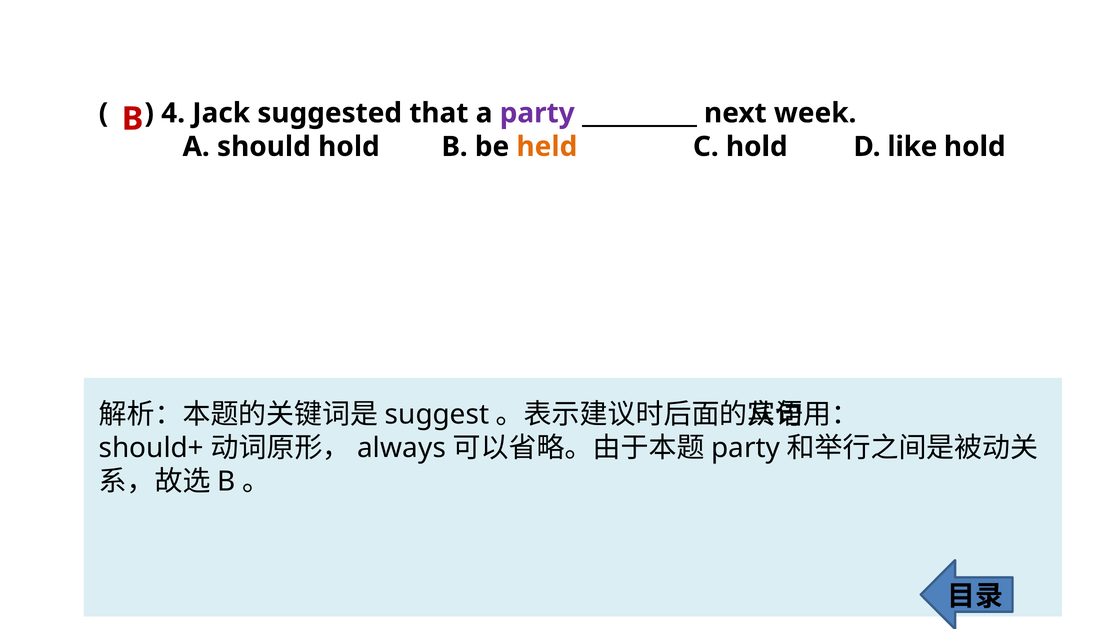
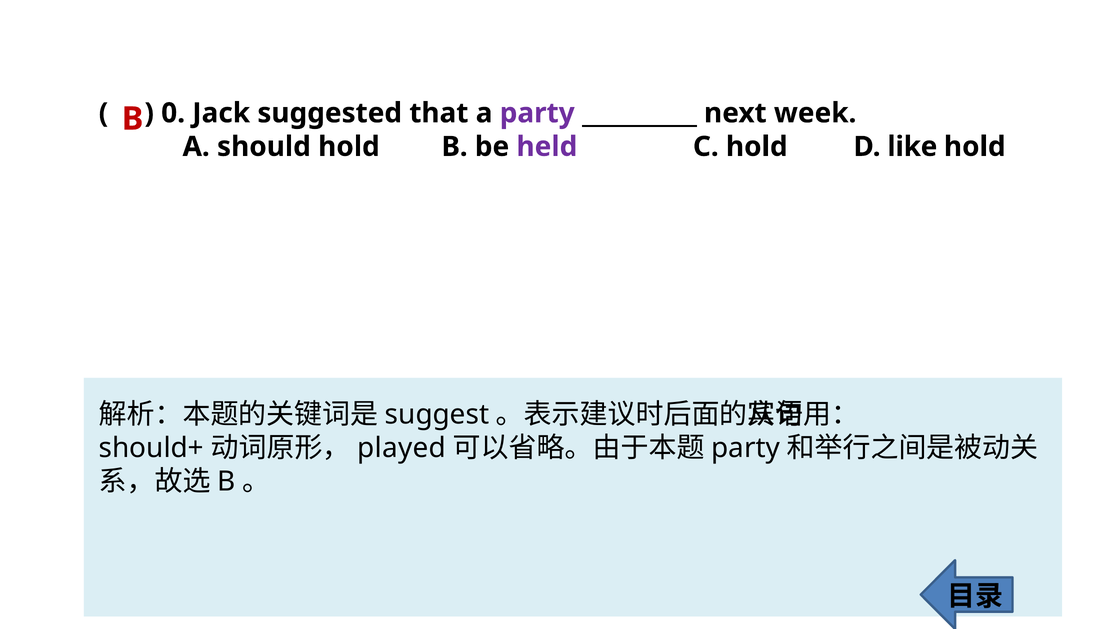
4: 4 -> 0
held colour: orange -> purple
always: always -> played
